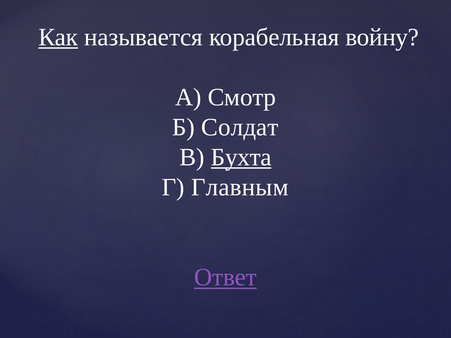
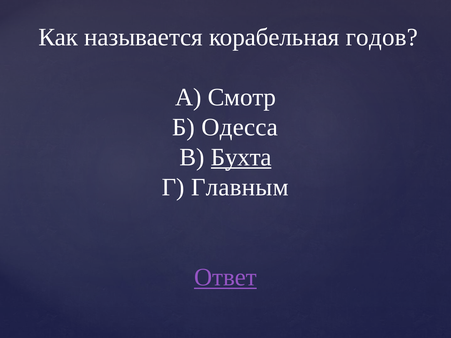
Как underline: present -> none
войну: войну -> годов
Солдат: Солдат -> Одесса
